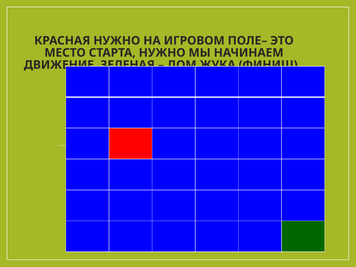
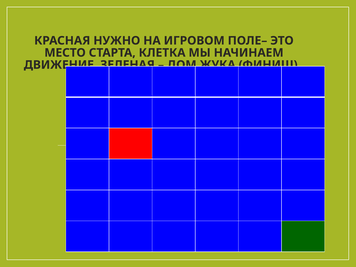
СТАРТА НУЖНО: НУЖНО -> КЛЕТКА
